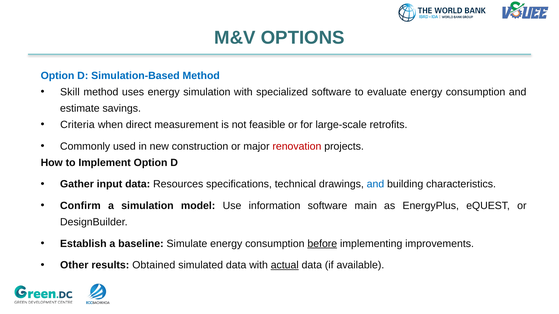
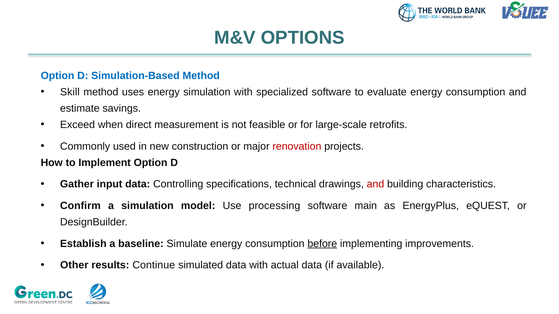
Criteria: Criteria -> Exceed
Resources: Resources -> Controlling
and at (375, 184) colour: blue -> red
information: information -> processing
Obtained: Obtained -> Continue
actual underline: present -> none
